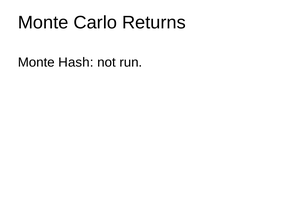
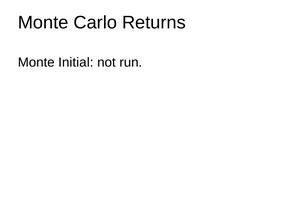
Hash: Hash -> Initial
